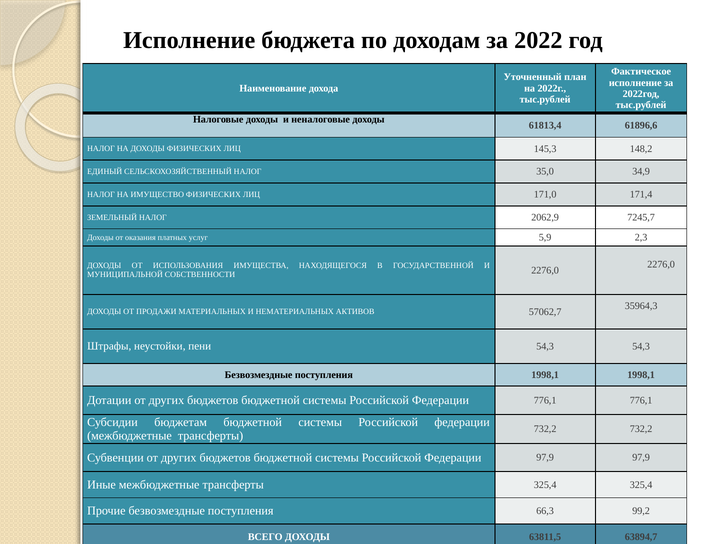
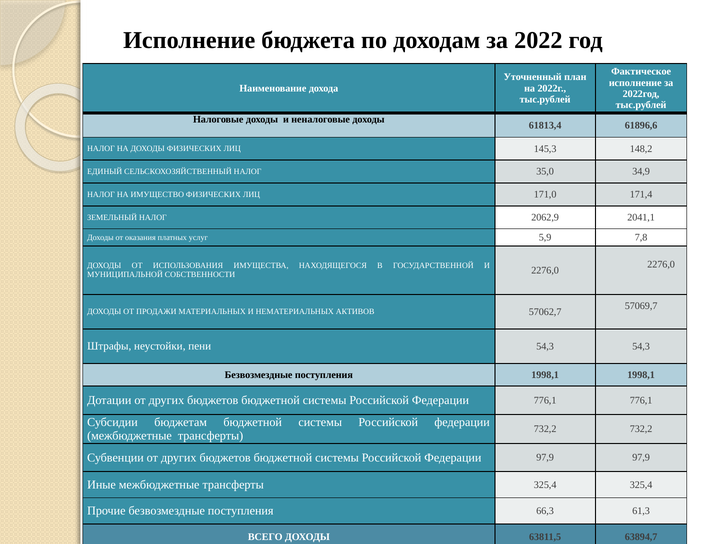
7245,7: 7245,7 -> 2041,1
2,3: 2,3 -> 7,8
35964,3: 35964,3 -> 57069,7
99,2: 99,2 -> 61,3
